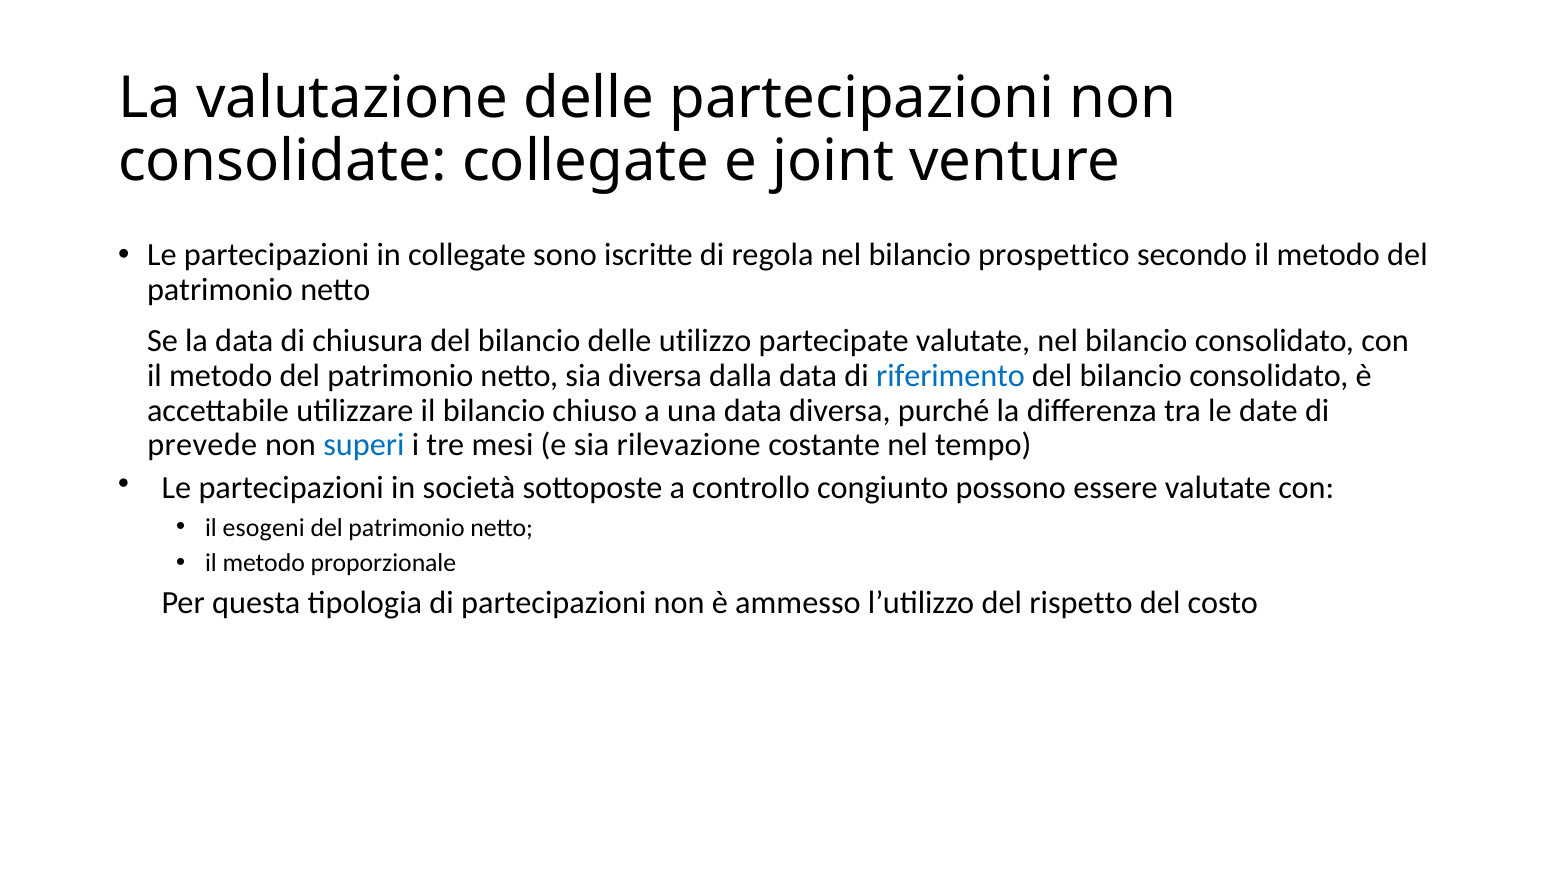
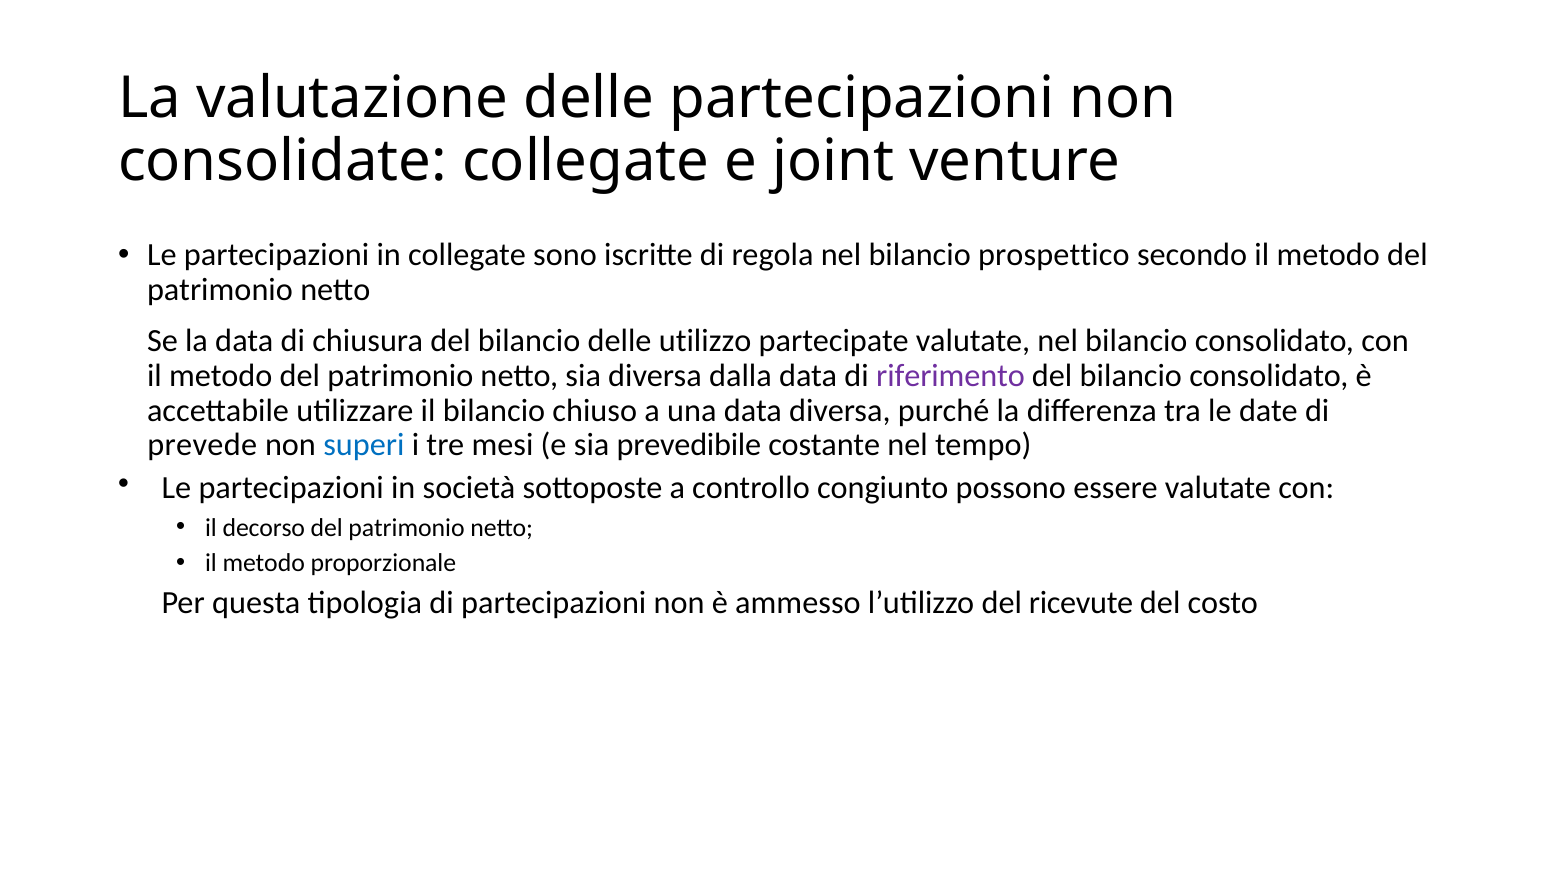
riferimento colour: blue -> purple
rilevazione: rilevazione -> prevedibile
esogeni: esogeni -> decorso
rispetto: rispetto -> ricevute
